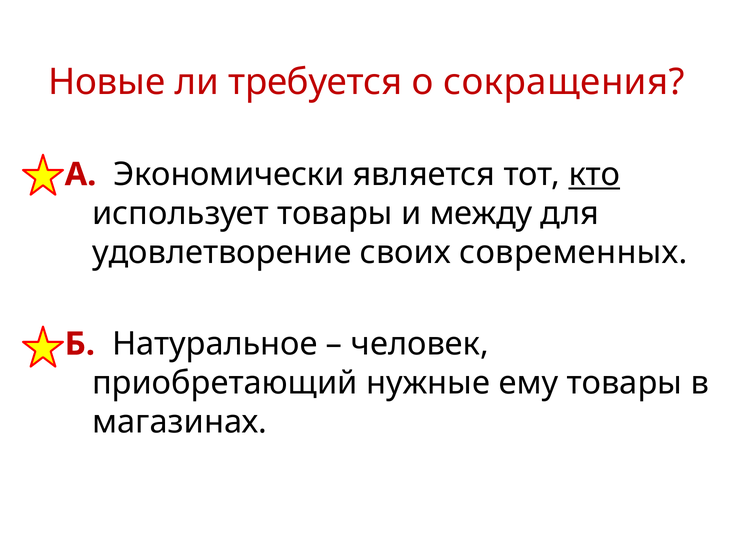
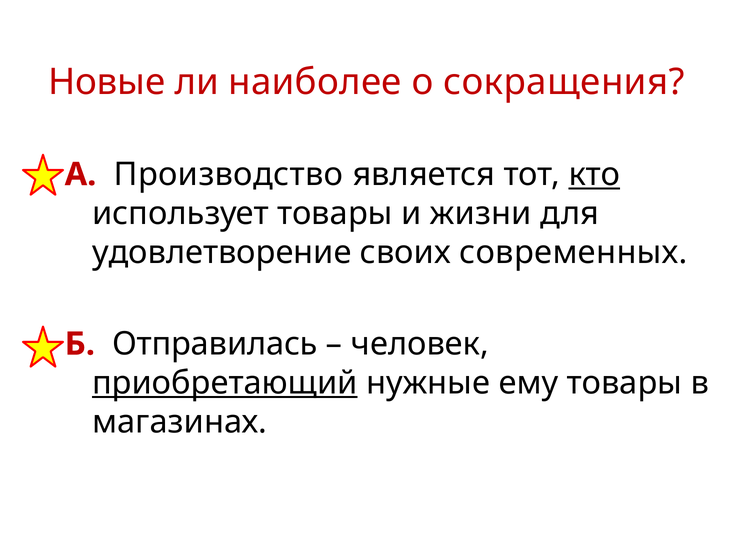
требуется: требуется -> наиболее
Экономически: Экономически -> Производство
между: между -> жизни
Натуральное: Натуральное -> Отправилась
приобретающий underline: none -> present
